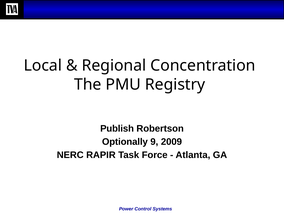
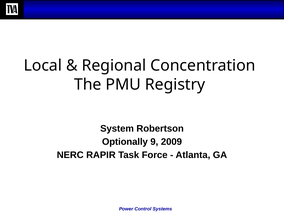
Publish: Publish -> System
